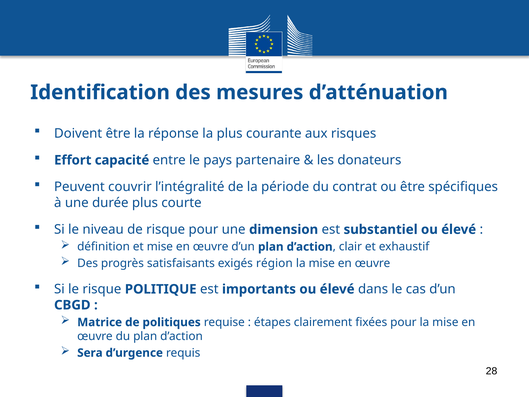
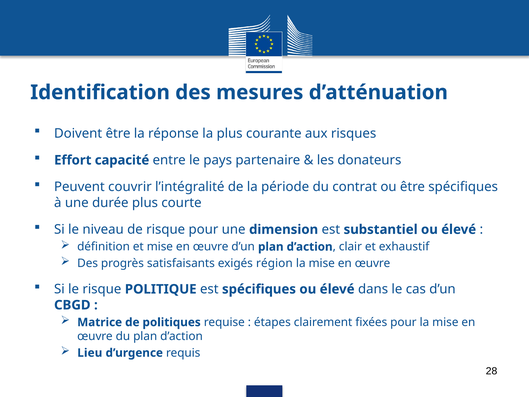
est importants: importants -> spécifiques
Sera: Sera -> Lieu
